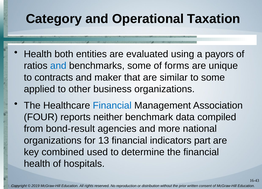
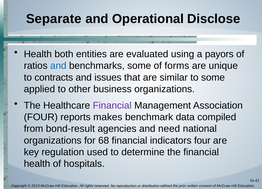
Category: Category -> Separate
Taxation: Taxation -> Disclose
maker: maker -> issues
Financial at (112, 106) colour: blue -> purple
neither: neither -> makes
more: more -> need
13: 13 -> 68
indicators part: part -> four
combined: combined -> regulation
